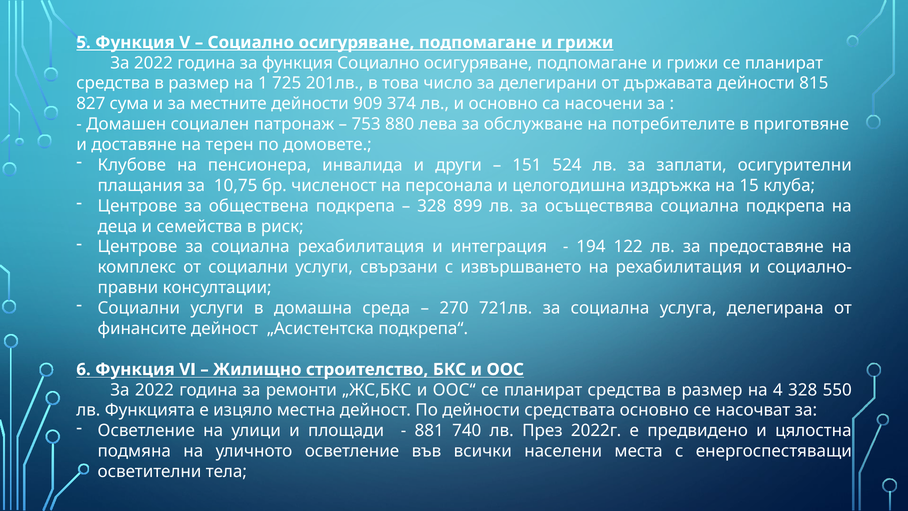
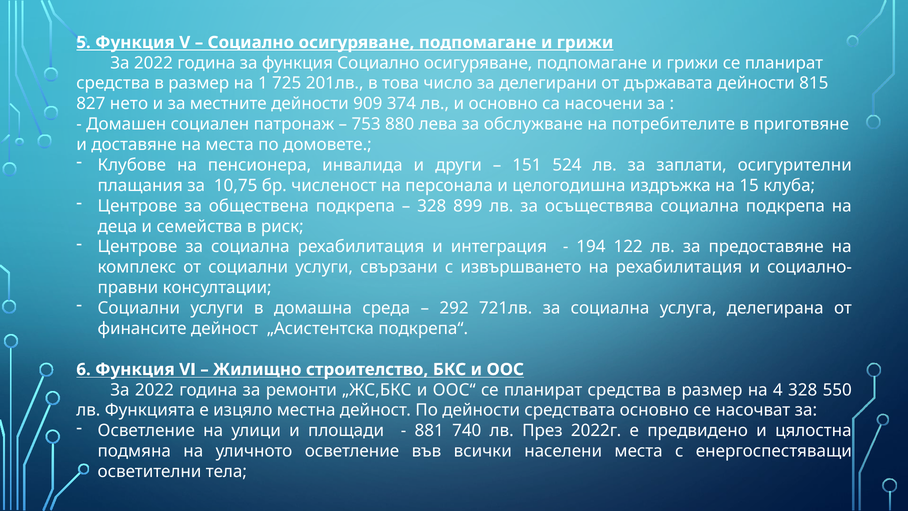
сума: сума -> нето
на терен: терен -> места
270: 270 -> 292
